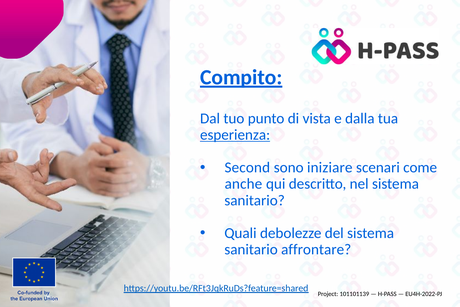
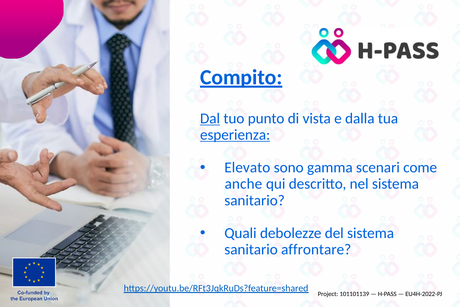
Dal underline: none -> present
Second: Second -> Elevato
iniziare: iniziare -> gamma
